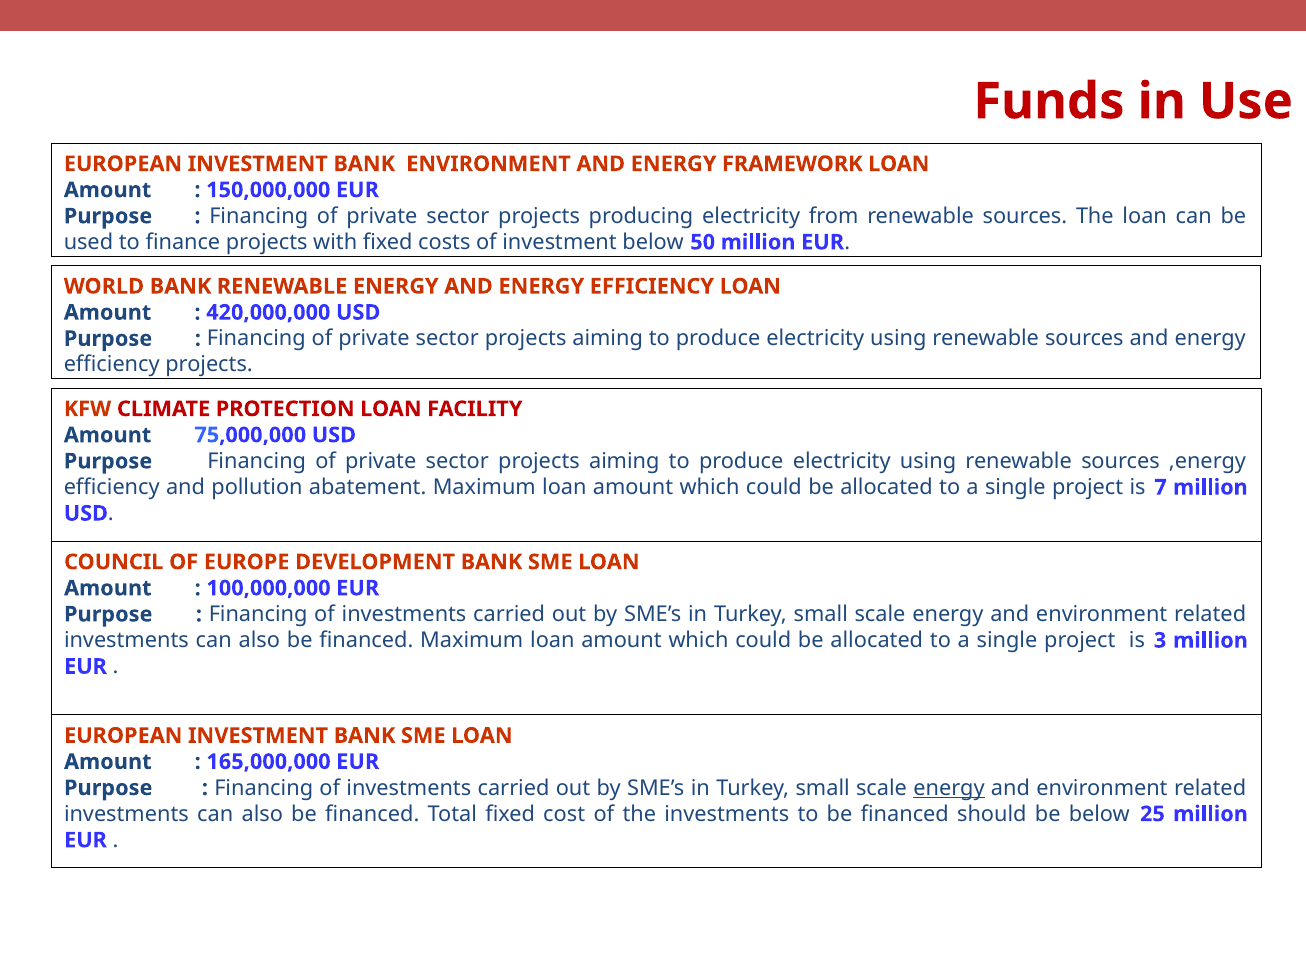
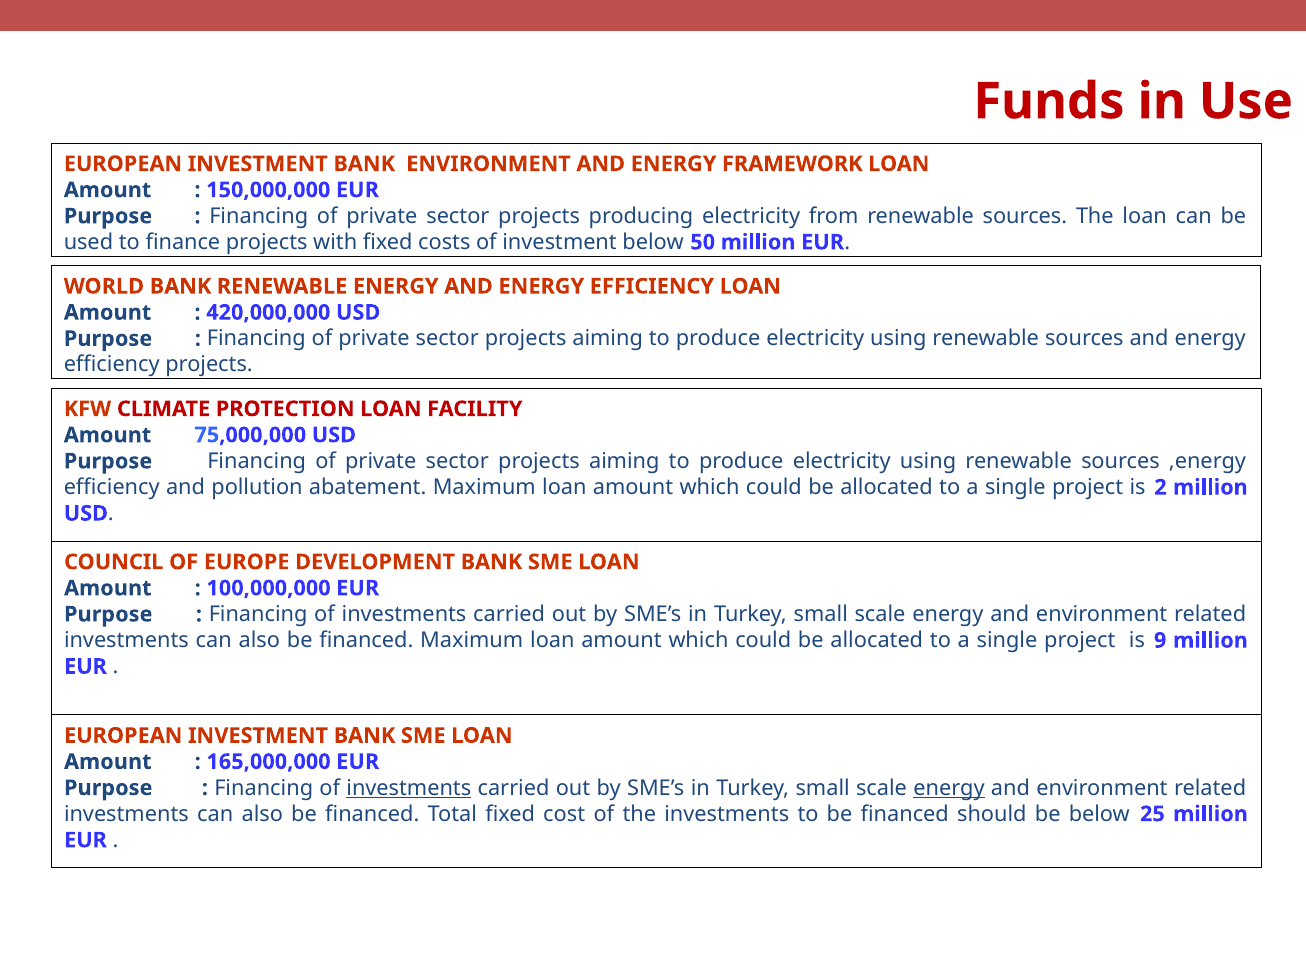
7: 7 -> 2
3: 3 -> 9
investments at (409, 787) underline: none -> present
